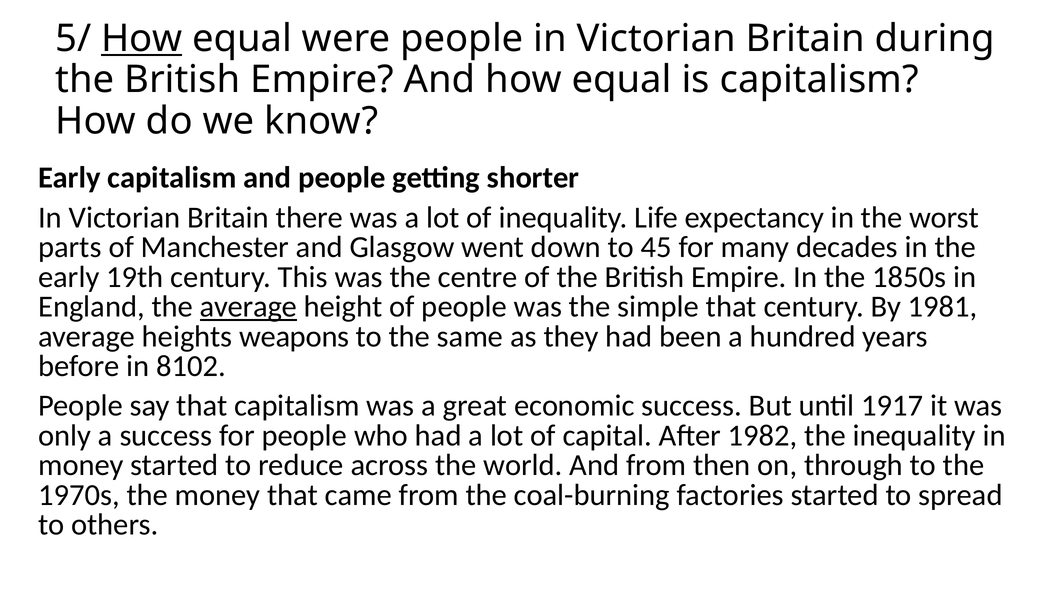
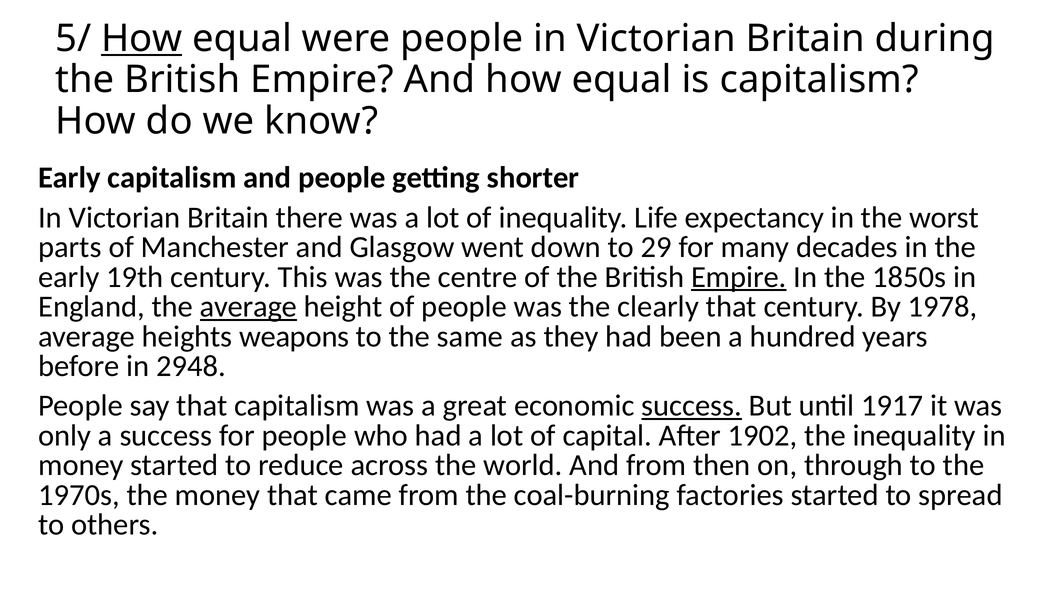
45: 45 -> 29
Empire at (739, 277) underline: none -> present
simple: simple -> clearly
1981: 1981 -> 1978
8102: 8102 -> 2948
success at (692, 406) underline: none -> present
1982: 1982 -> 1902
